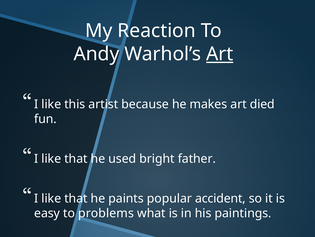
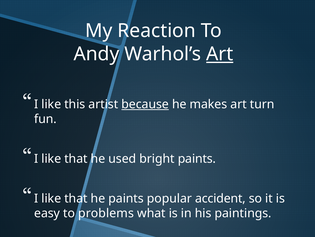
because underline: none -> present
died: died -> turn
bright father: father -> paints
